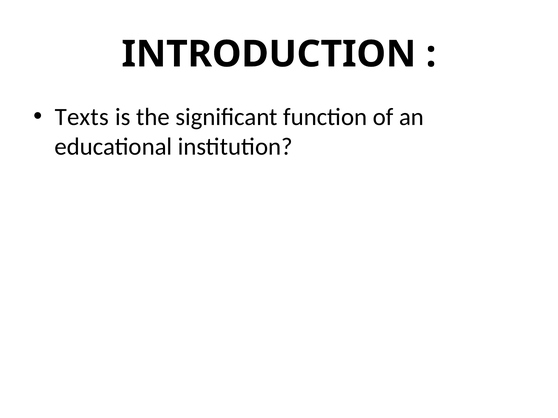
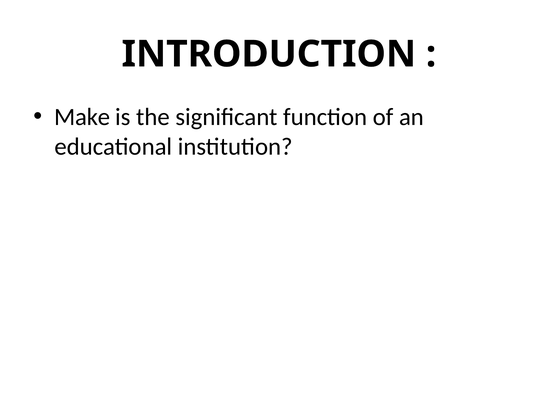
Texts: Texts -> Make
